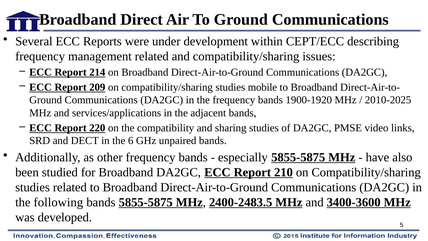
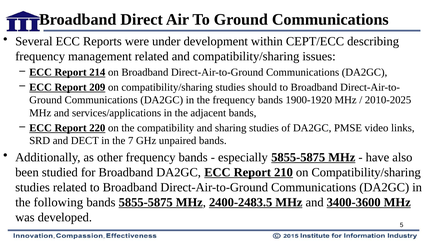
mobile: mobile -> should
6: 6 -> 7
